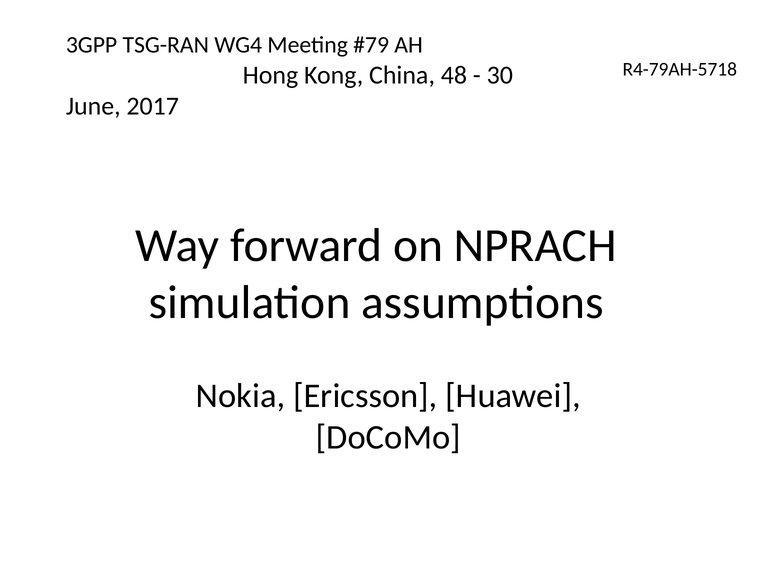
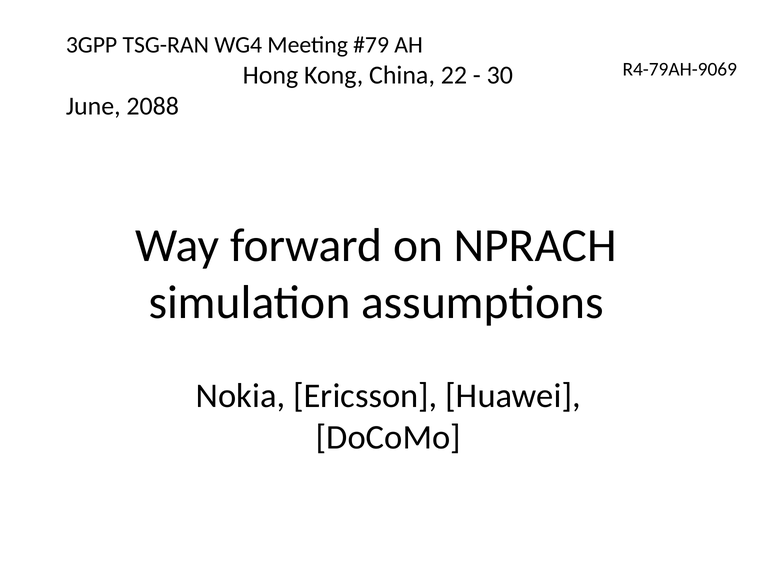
R4-79AH-5718: R4-79AH-5718 -> R4-79AH-9069
48: 48 -> 22
2017: 2017 -> 2088
